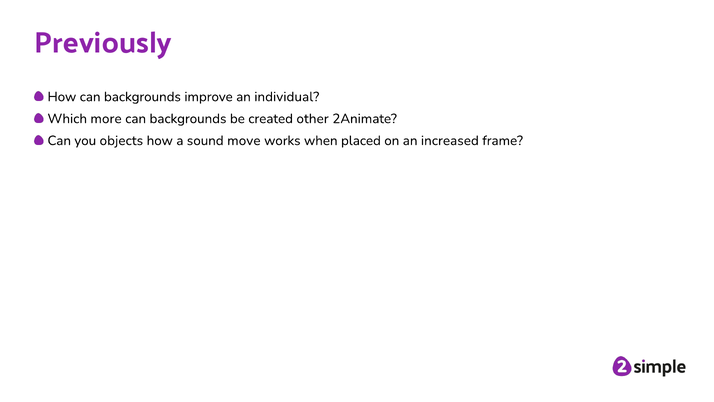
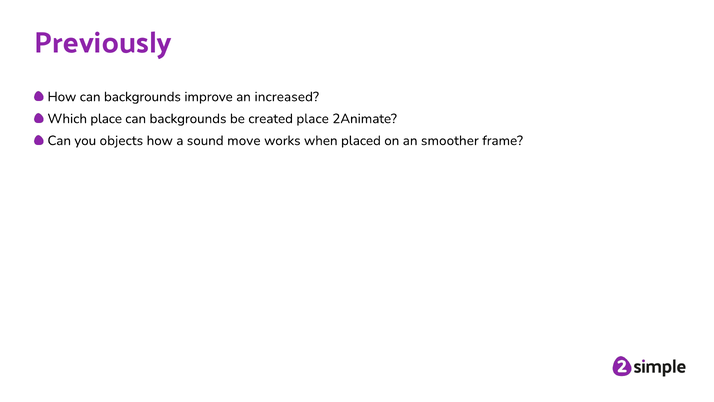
individual: individual -> increased
Which more: more -> place
created other: other -> place
increased: increased -> smoother
